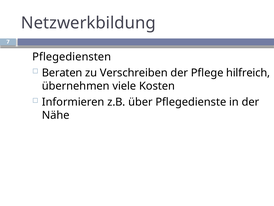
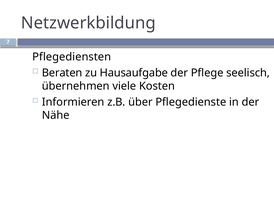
Verschreiben: Verschreiben -> Hausaufgabe
hilfreich: hilfreich -> seelisch
